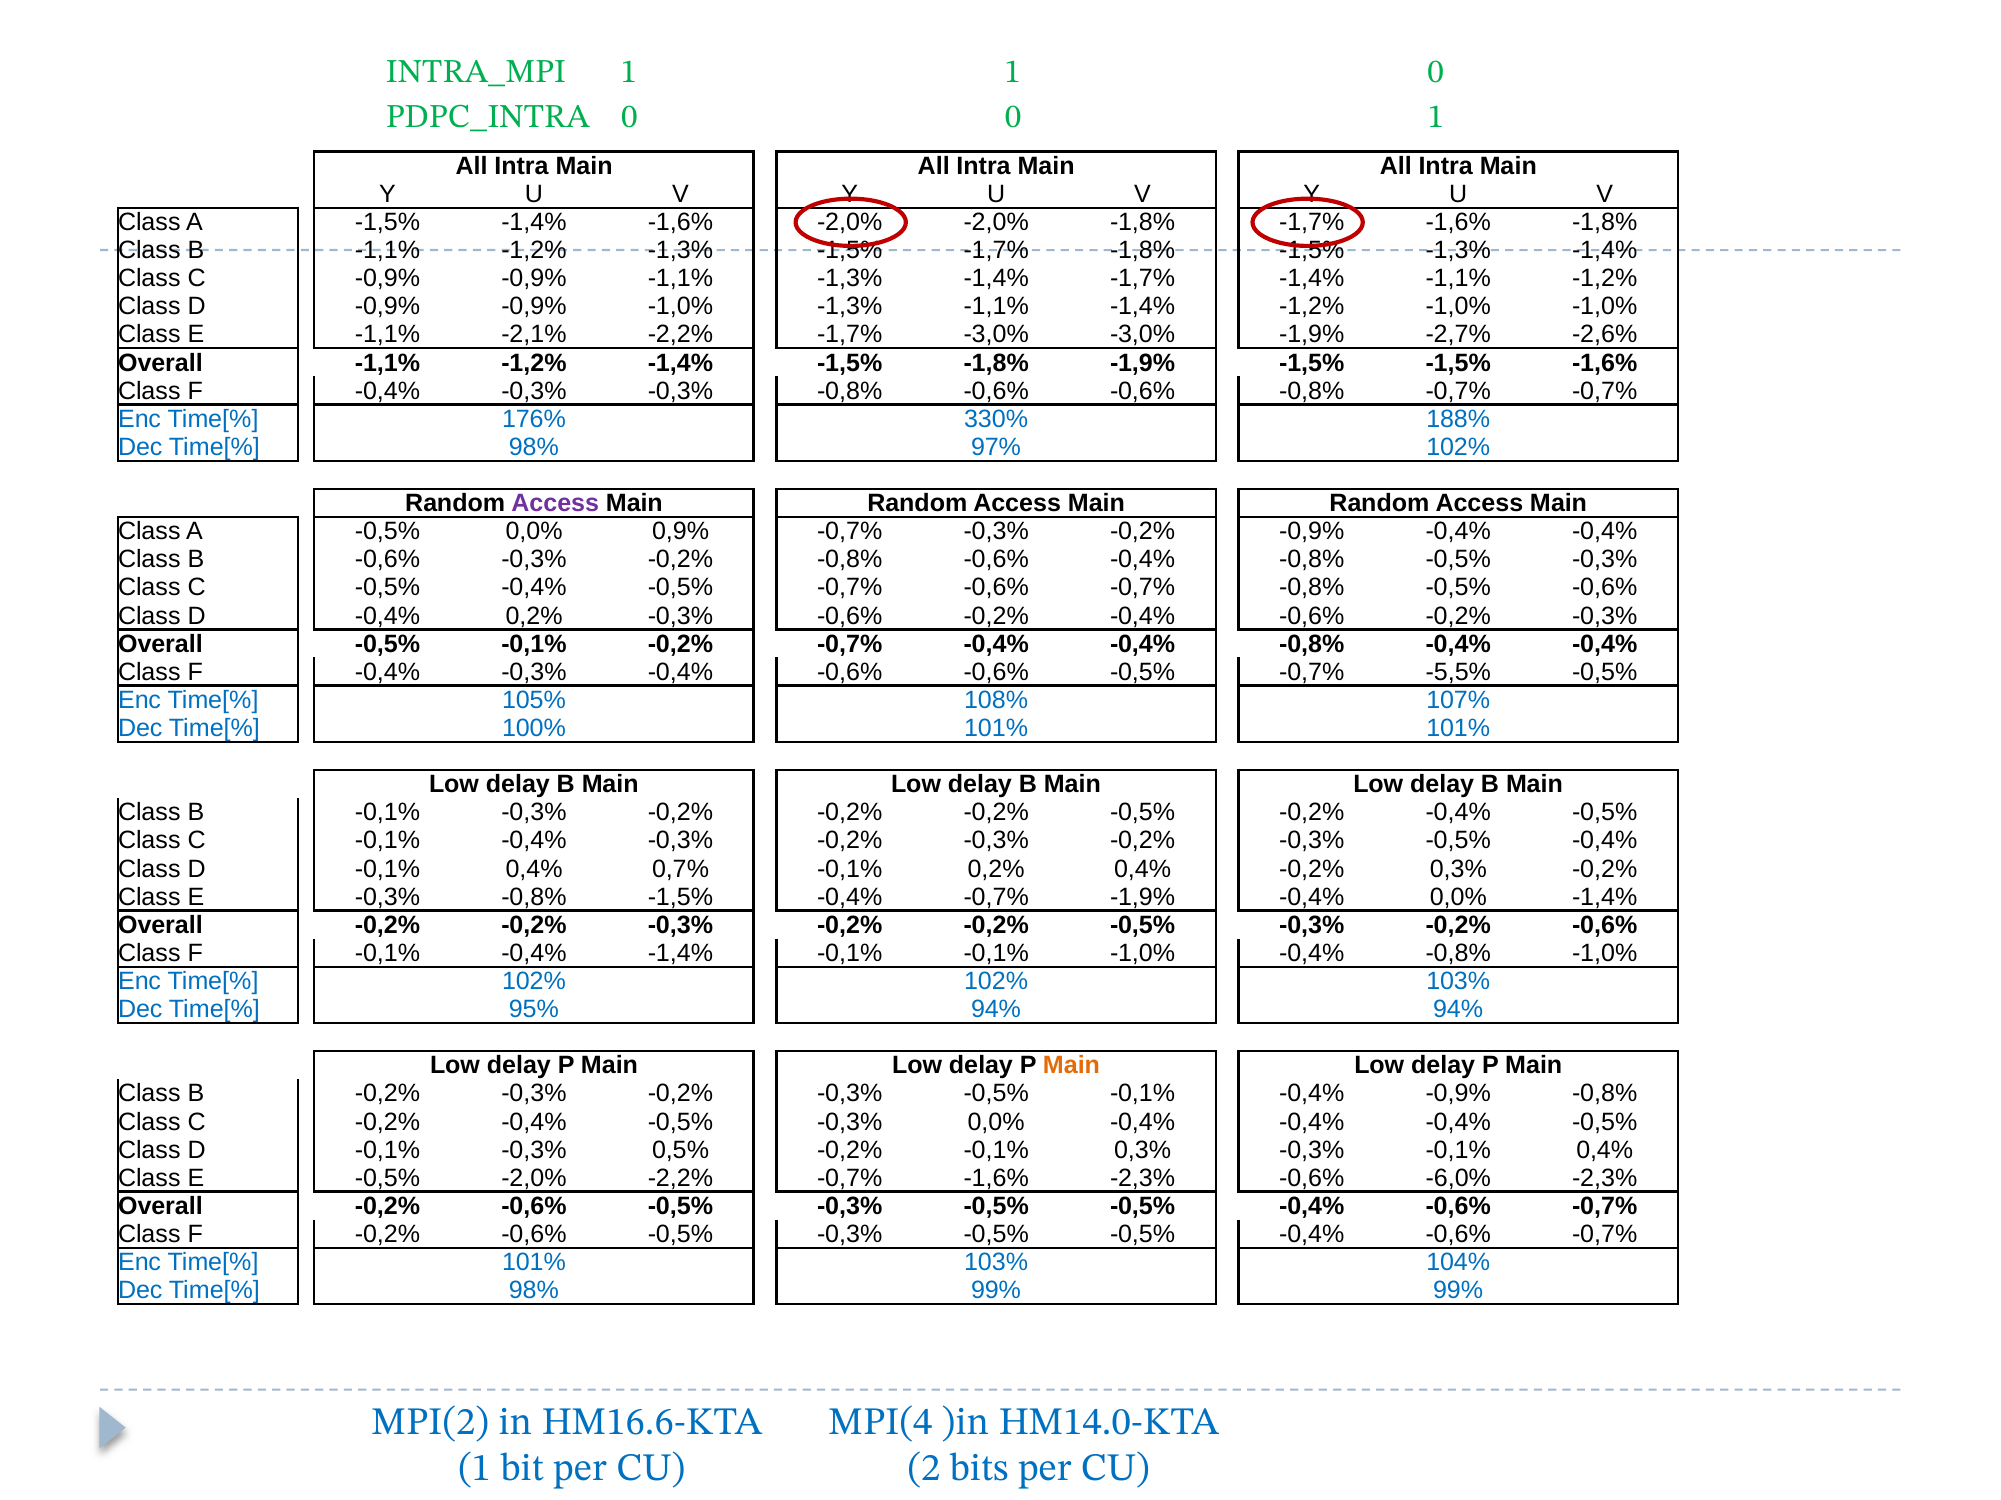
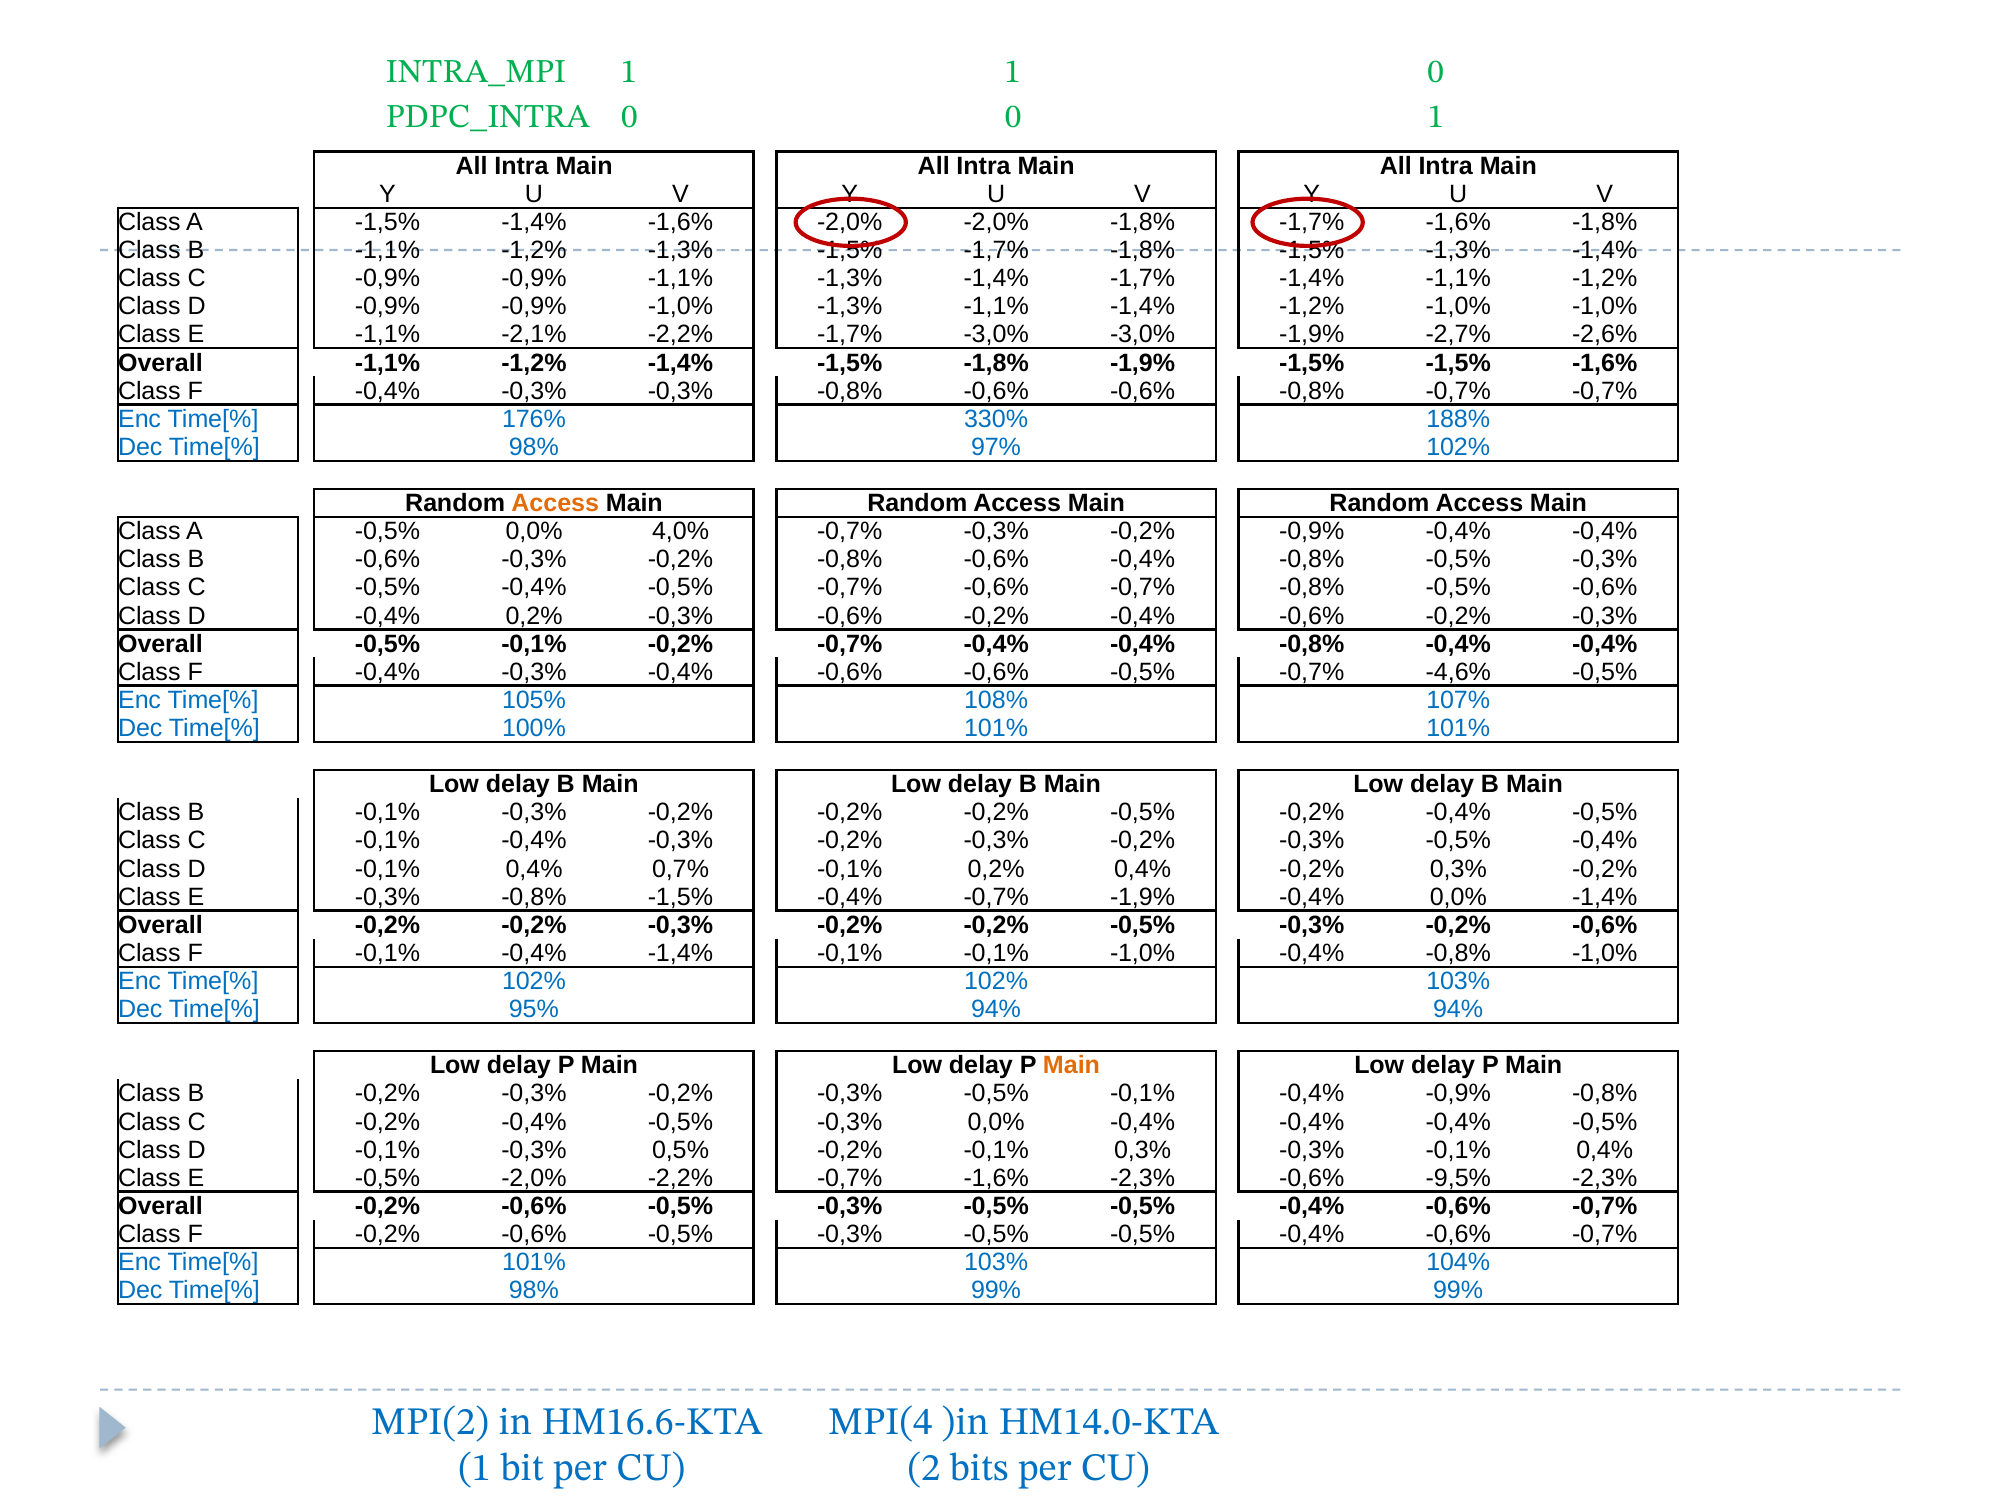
Access at (555, 504) colour: purple -> orange
0,9%: 0,9% -> 4,0%
-5,5%: -5,5% -> -4,6%
-6,0%: -6,0% -> -9,5%
